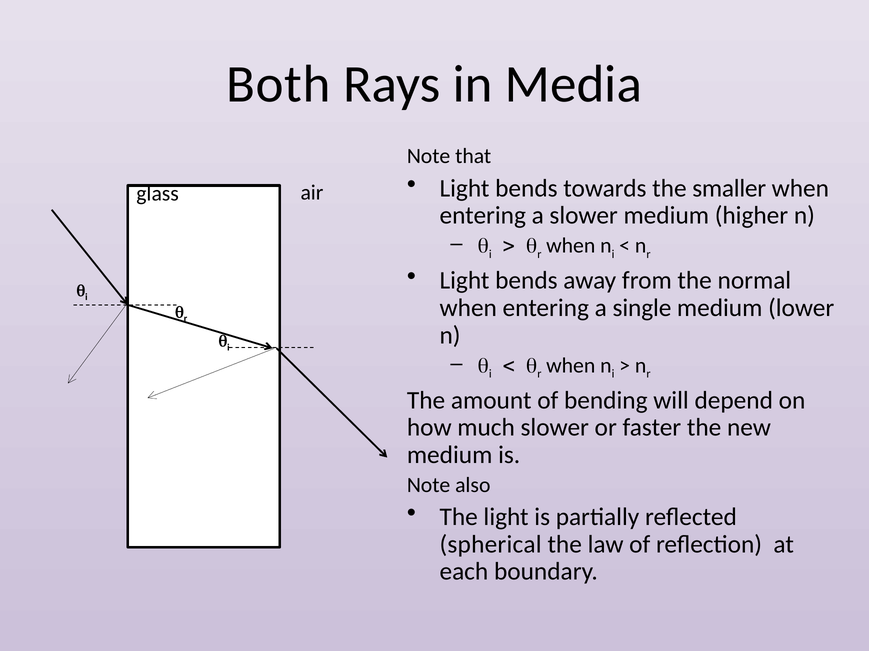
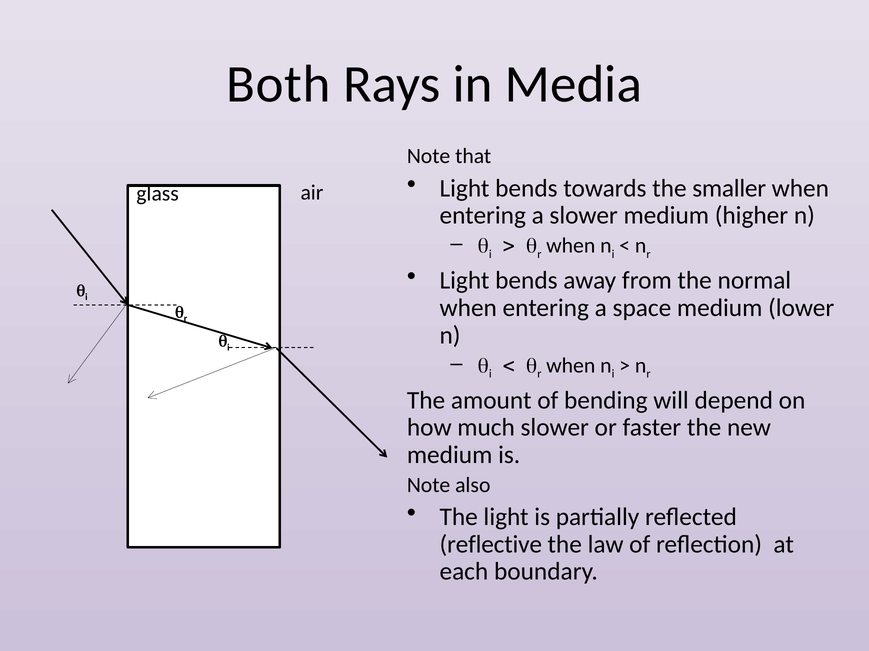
single: single -> space
spherical: spherical -> reflective
